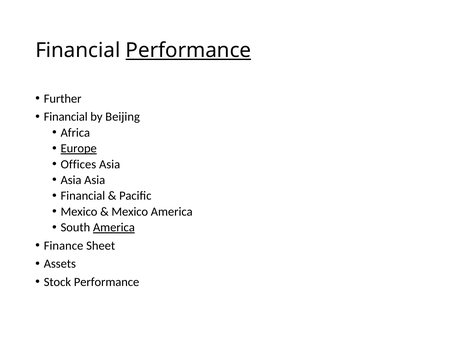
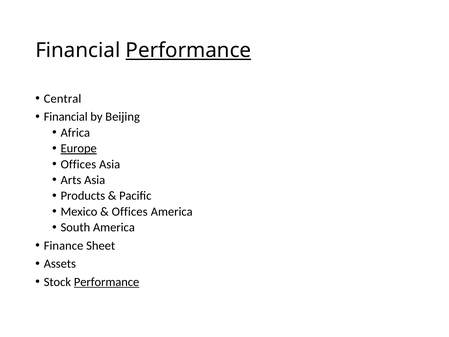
Further: Further -> Central
Asia at (71, 180): Asia -> Arts
Financial at (83, 196): Financial -> Products
Mexico at (130, 212): Mexico -> Offices
America at (114, 227) underline: present -> none
Performance at (107, 282) underline: none -> present
